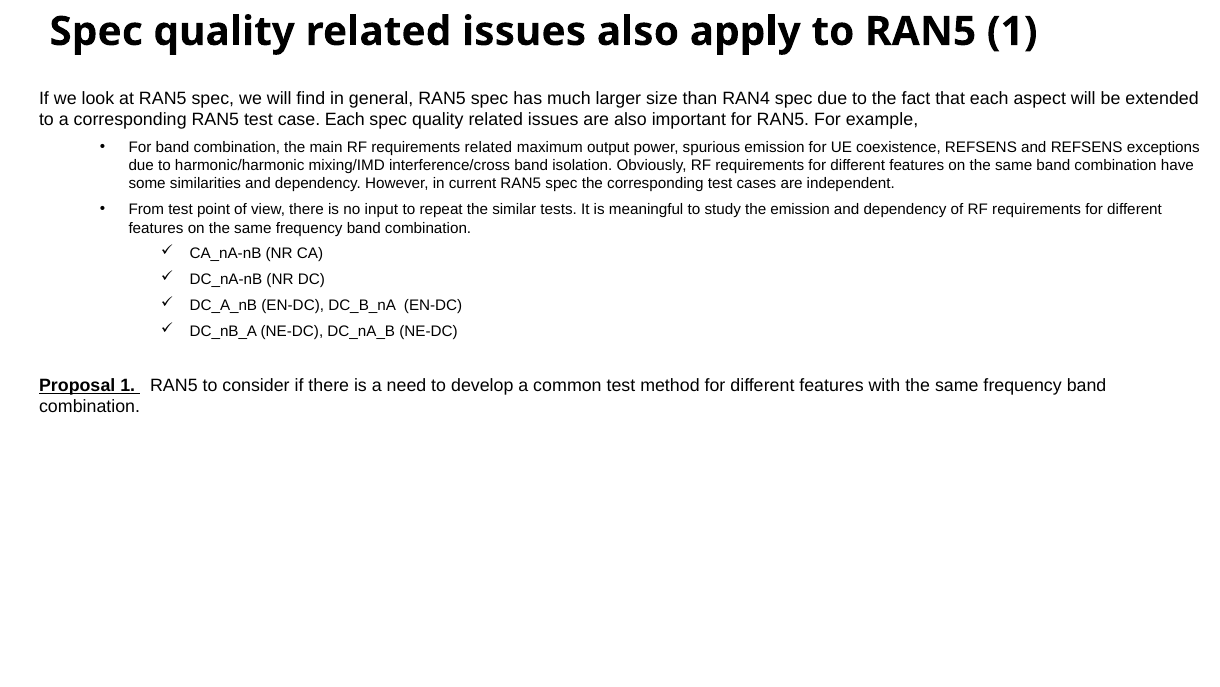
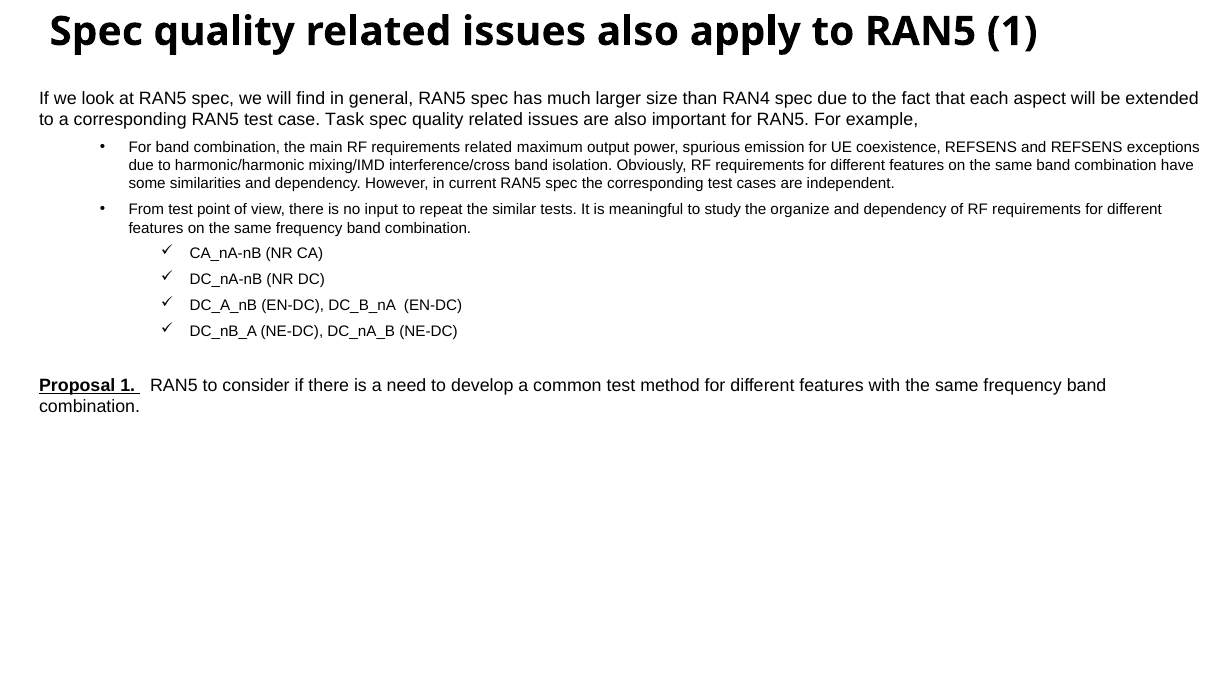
case Each: Each -> Task
the emission: emission -> organize
